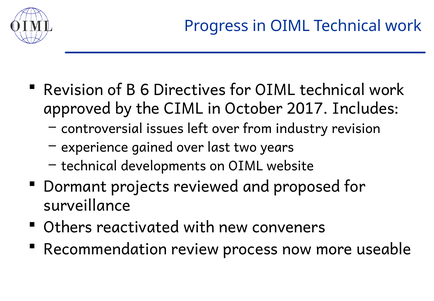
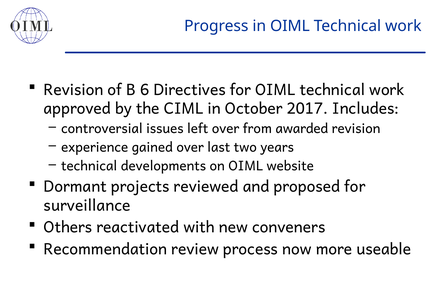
industry: industry -> awarded
